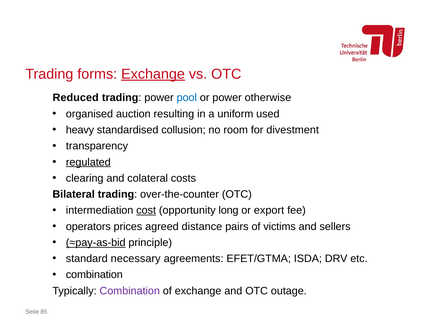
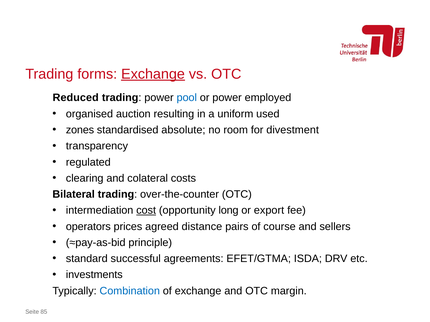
otherwise: otherwise -> employed
heavy: heavy -> zones
collusion: collusion -> absolute
regulated underline: present -> none
victims: victims -> course
≈pay-as-bid underline: present -> none
necessary: necessary -> successful
combination at (94, 275): combination -> investments
Combination at (130, 291) colour: purple -> blue
outage: outage -> margin
